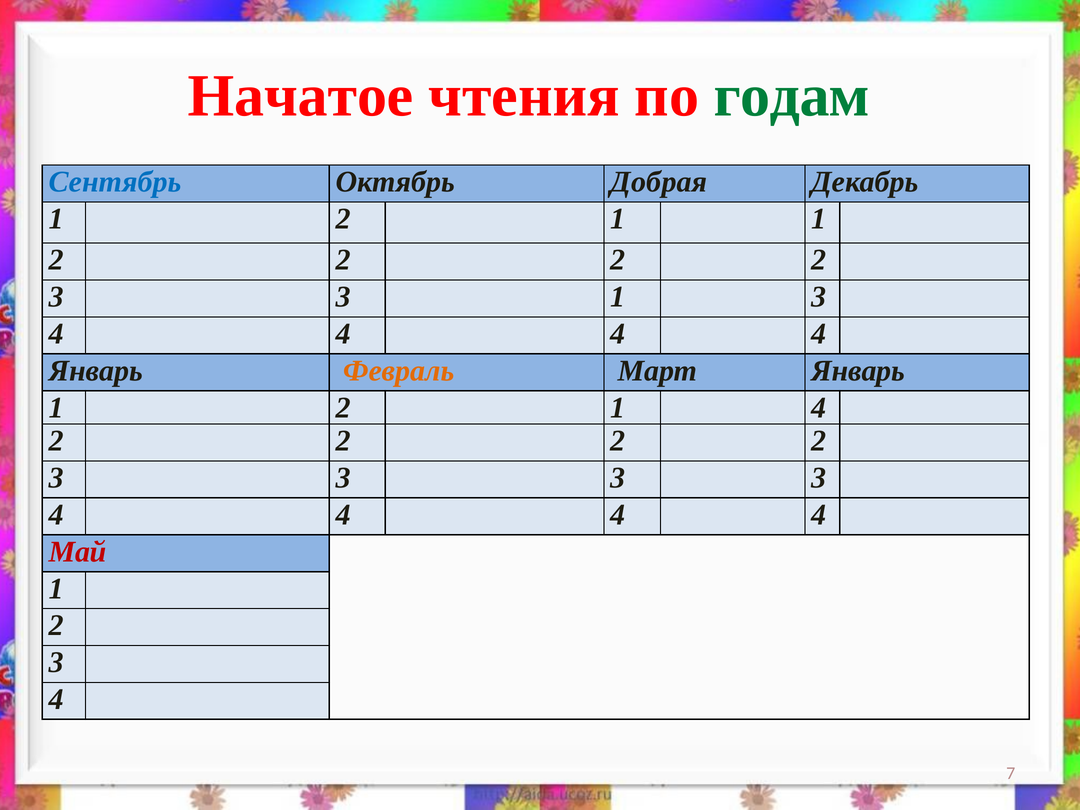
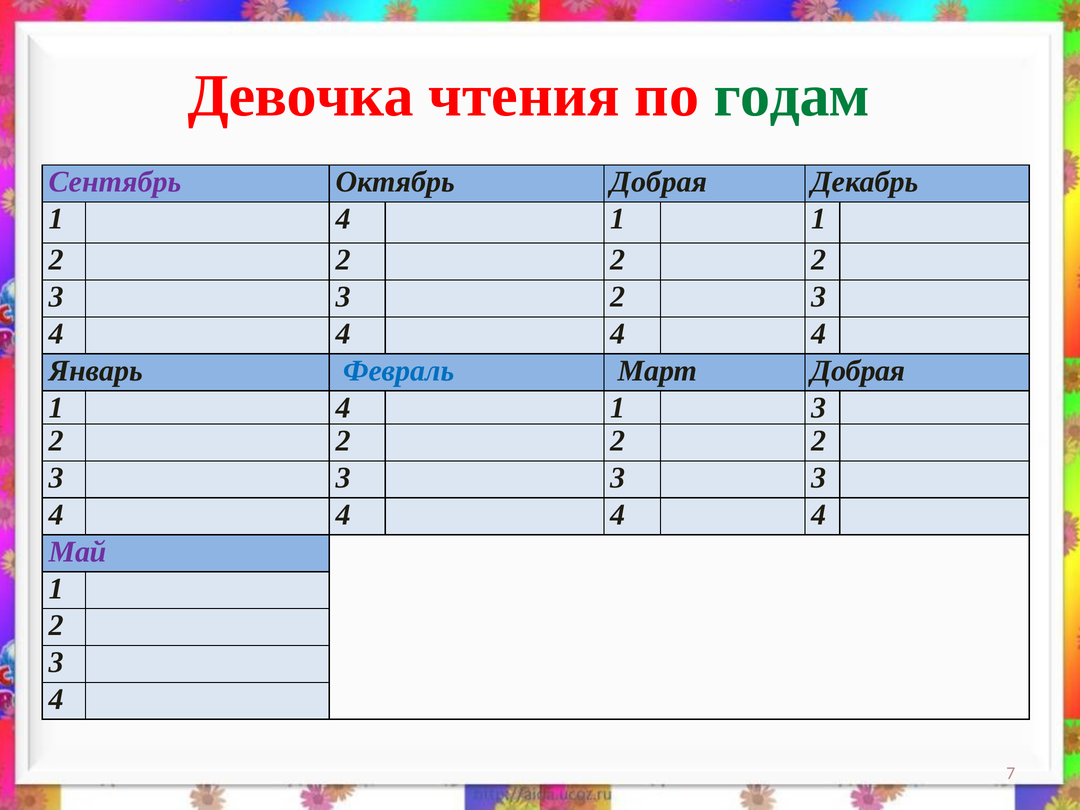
Начатое: Начатое -> Девочка
Сентябрь colour: blue -> purple
2 at (343, 219): 2 -> 4
3 3 1: 1 -> 2
Февраль colour: orange -> blue
Март Январь: Январь -> Добрая
2 at (343, 408): 2 -> 4
1 4: 4 -> 3
Май colour: red -> purple
